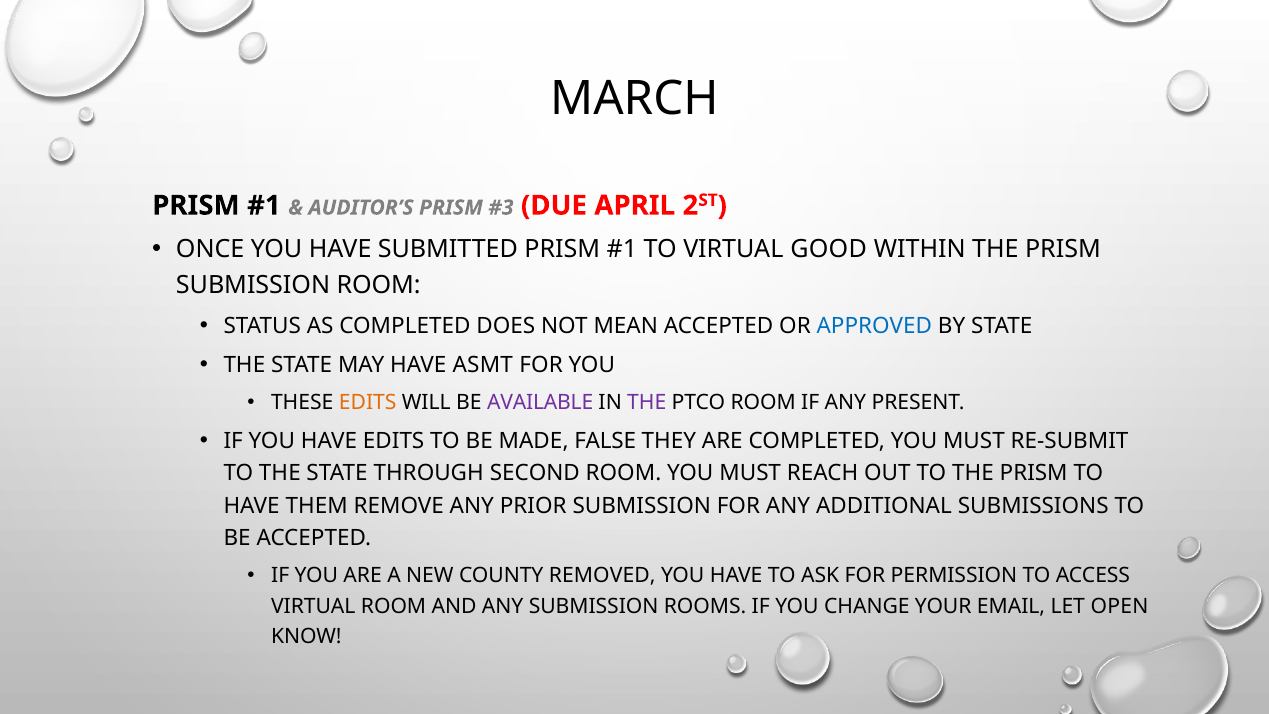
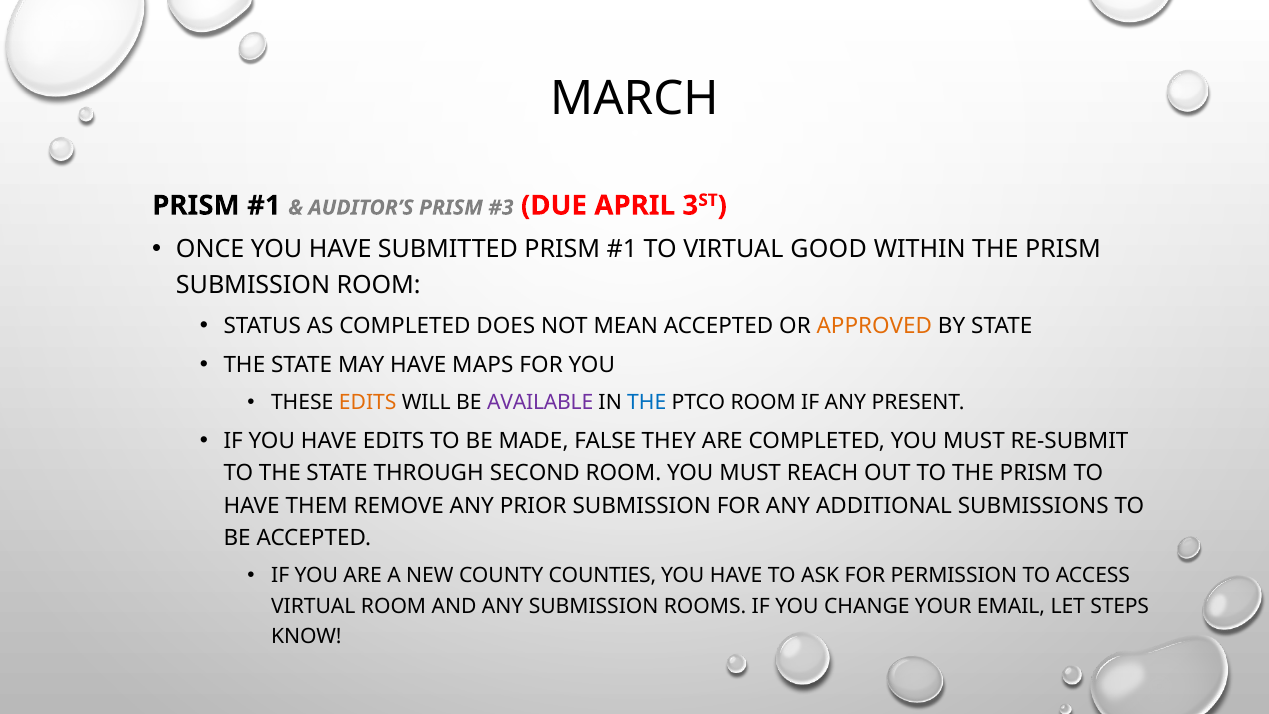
2: 2 -> 3
APPROVED colour: blue -> orange
ASMT: ASMT -> MAPS
THE at (647, 403) colour: purple -> blue
REMOVED: REMOVED -> COUNTIES
OPEN: OPEN -> STEPS
